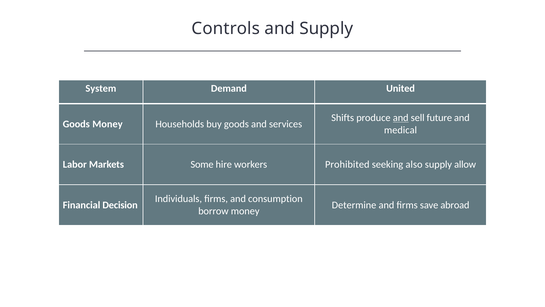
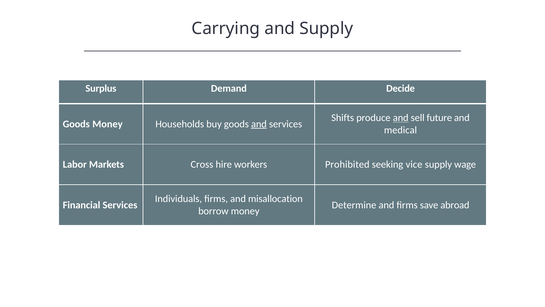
Controls: Controls -> Carrying
System: System -> Surplus
United: United -> Decide
and at (259, 124) underline: none -> present
Some: Some -> Cross
also: also -> vice
allow: allow -> wage
consumption: consumption -> misallocation
Financial Decision: Decision -> Services
